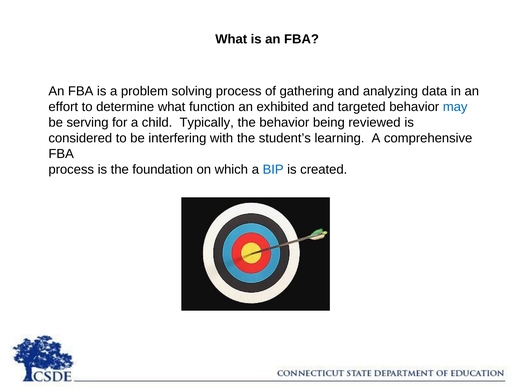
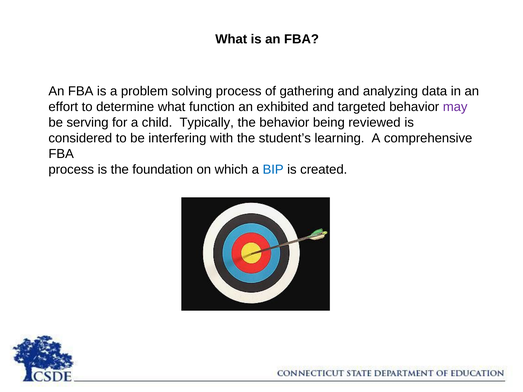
may colour: blue -> purple
